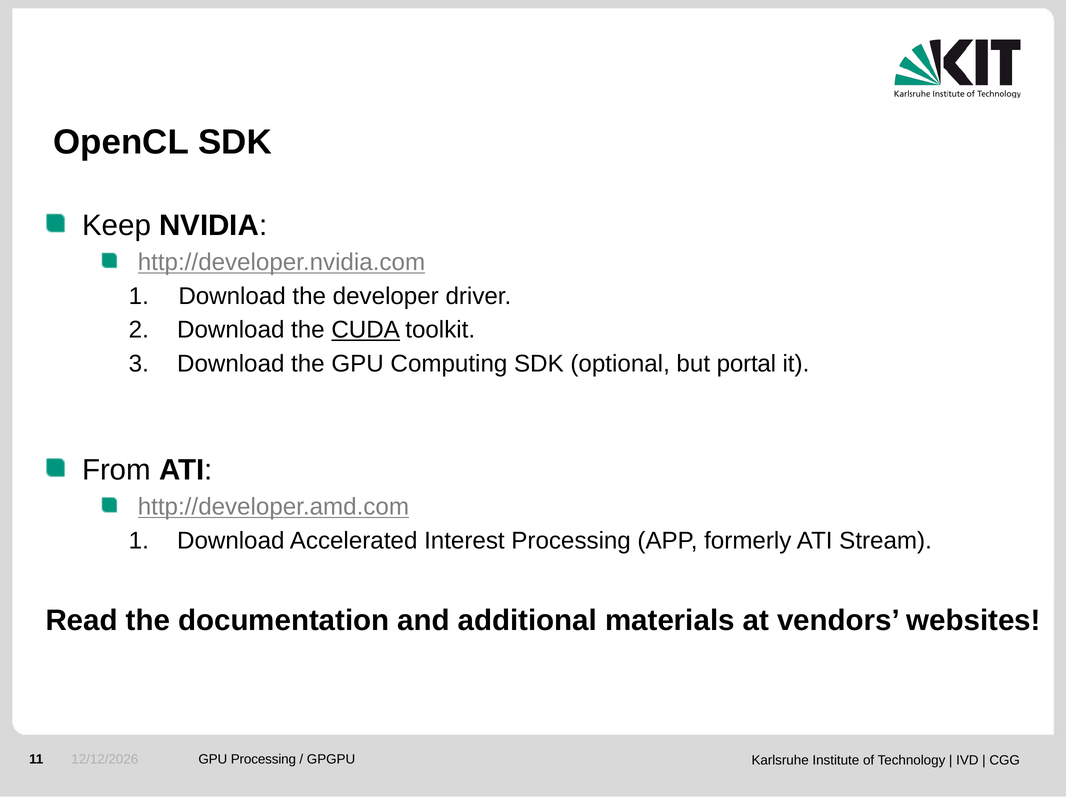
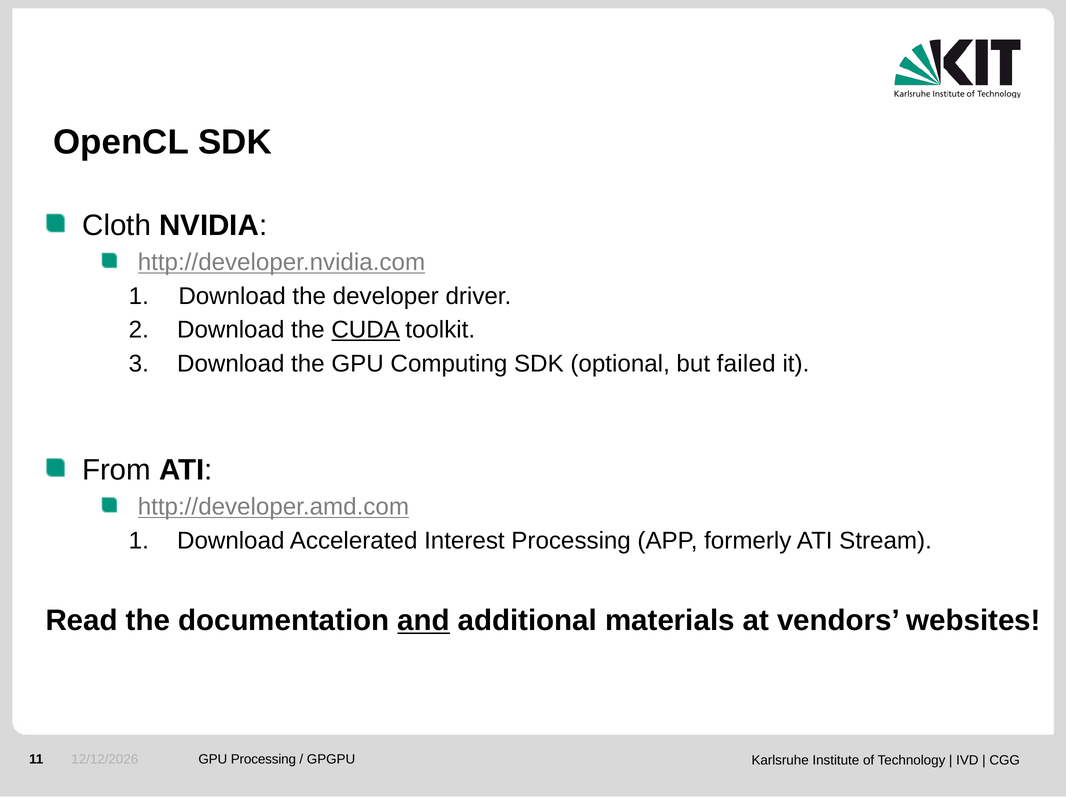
Keep: Keep -> Cloth
portal: portal -> failed
and underline: none -> present
